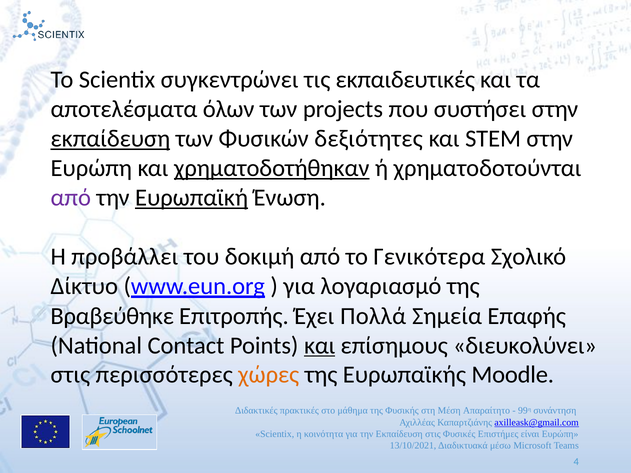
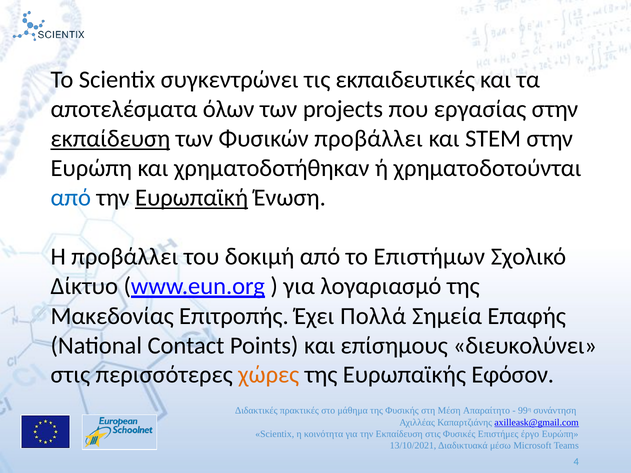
συστήσει: συστήσει -> εργασίας
Φυσικών δεξιότητες: δεξιότητες -> προβάλλει
χρηματοδοτήθηκαν underline: present -> none
από at (71, 198) colour: purple -> blue
Γενικότερα: Γενικότερα -> Επιστήμων
Βραβεύθηκε: Βραβεύθηκε -> Μακεδονίας
και at (320, 346) underline: present -> none
Moodle: Moodle -> Εφόσον
είναι: είναι -> έργο
